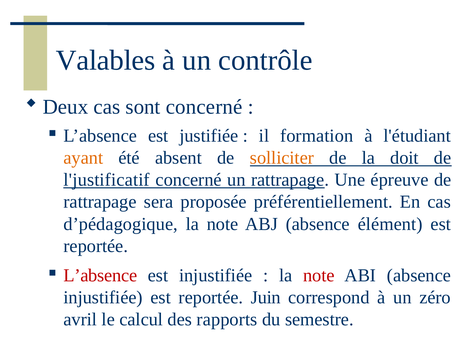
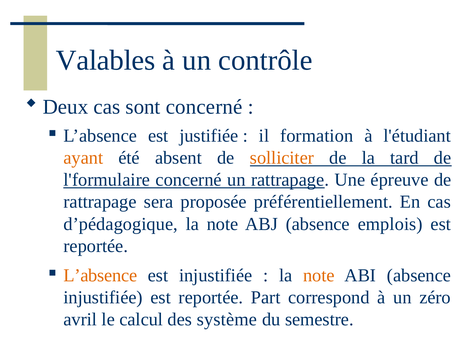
doit: doit -> tard
l'justificatif: l'justificatif -> l'formulaire
élément: élément -> emplois
L’absence at (100, 275) colour: red -> orange
note at (319, 275) colour: red -> orange
Juin: Juin -> Part
rapports: rapports -> système
